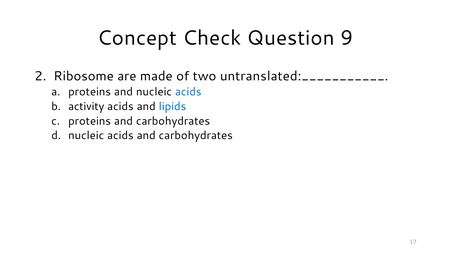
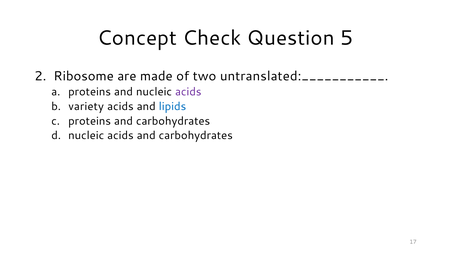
9: 9 -> 5
acids at (188, 92) colour: blue -> purple
activity: activity -> variety
